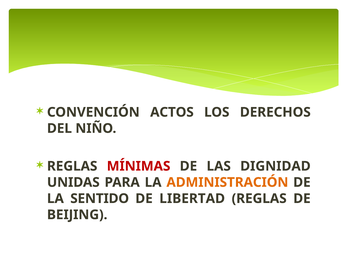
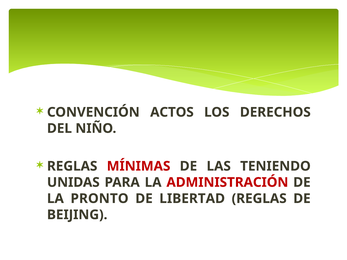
DIGNIDAD: DIGNIDAD -> TENIENDO
ADMINISTRACIÓN colour: orange -> red
SENTIDO: SENTIDO -> PRONTO
